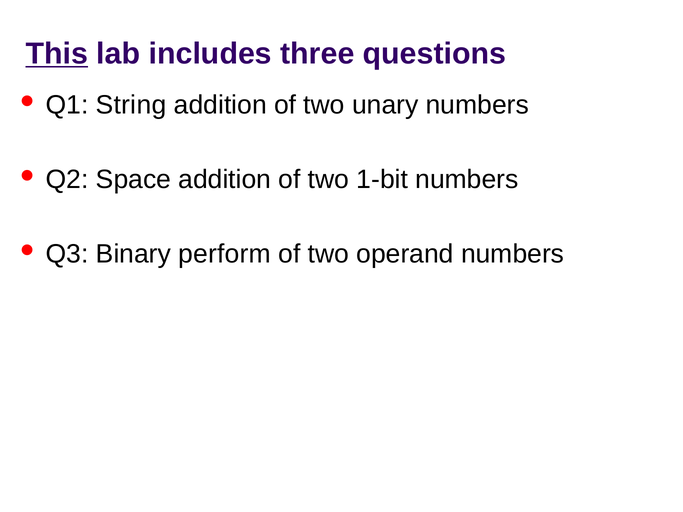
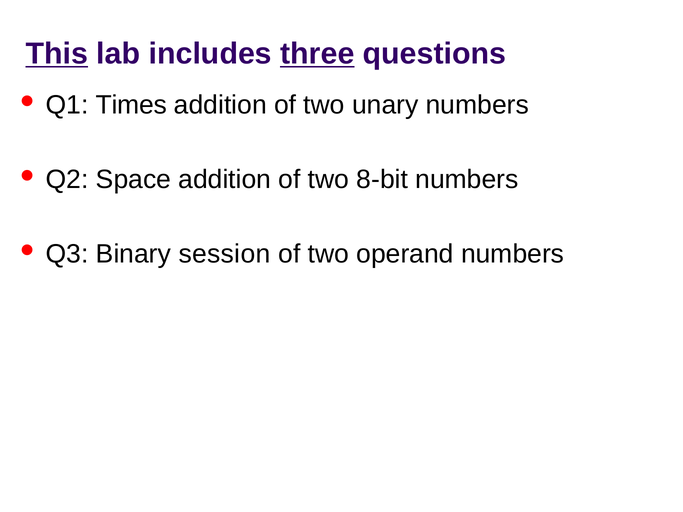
three underline: none -> present
String: String -> Times
1-bit: 1-bit -> 8-bit
perform: perform -> session
